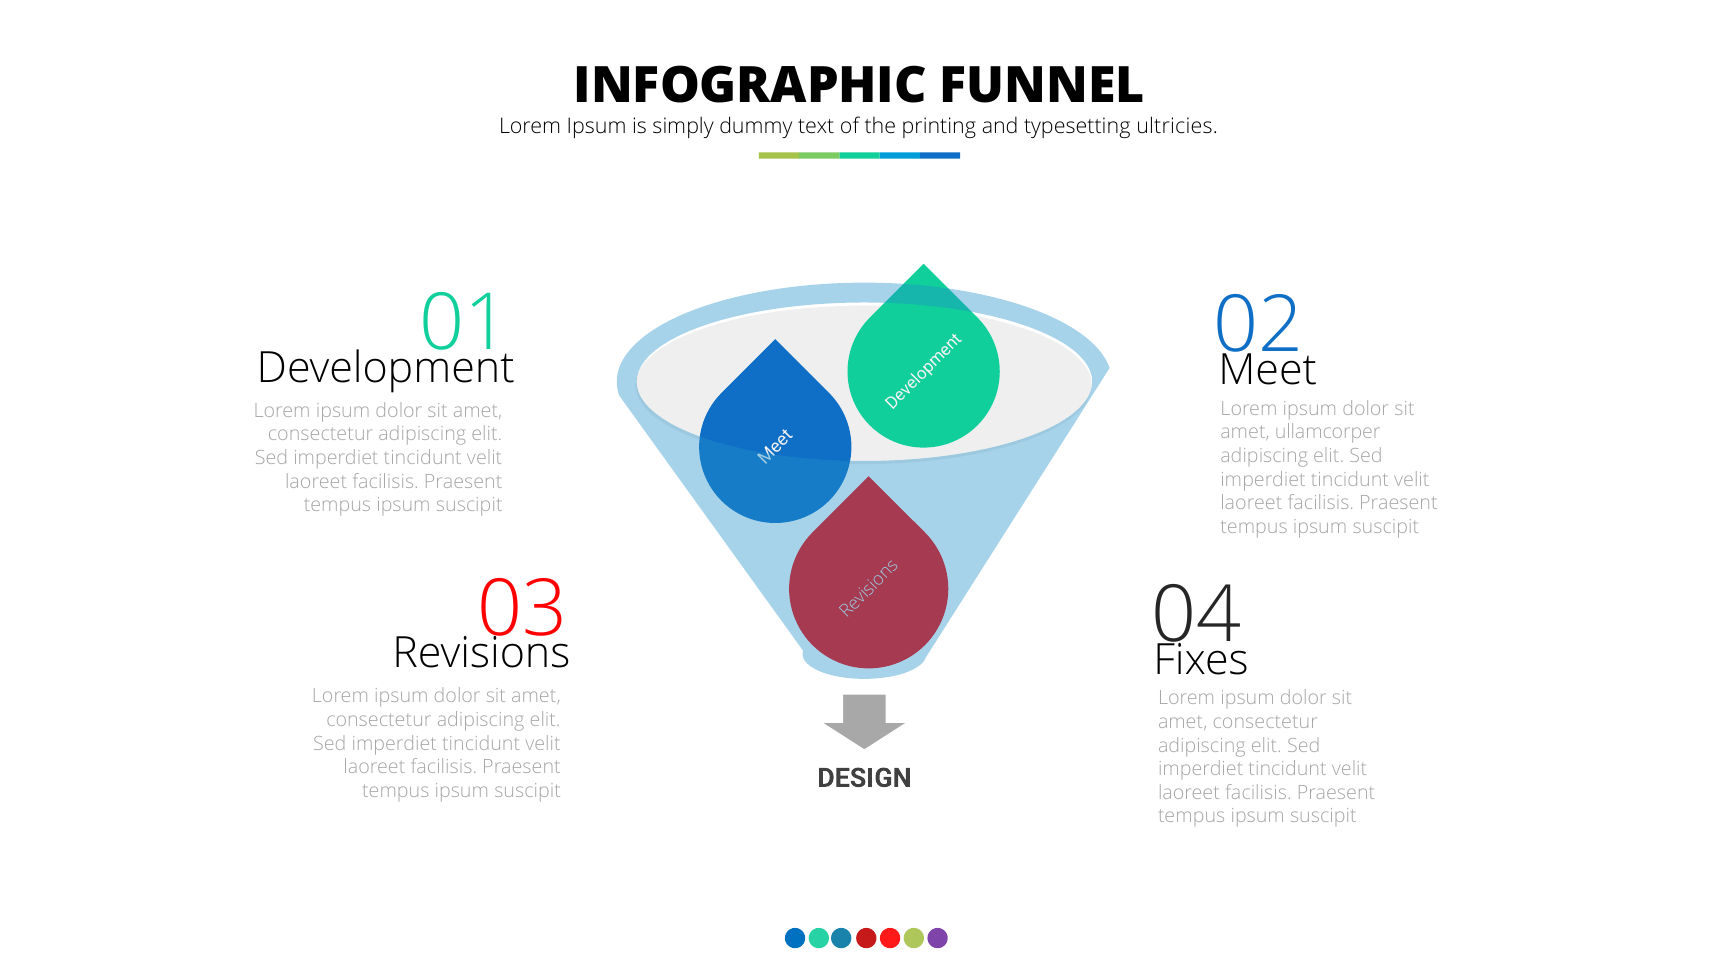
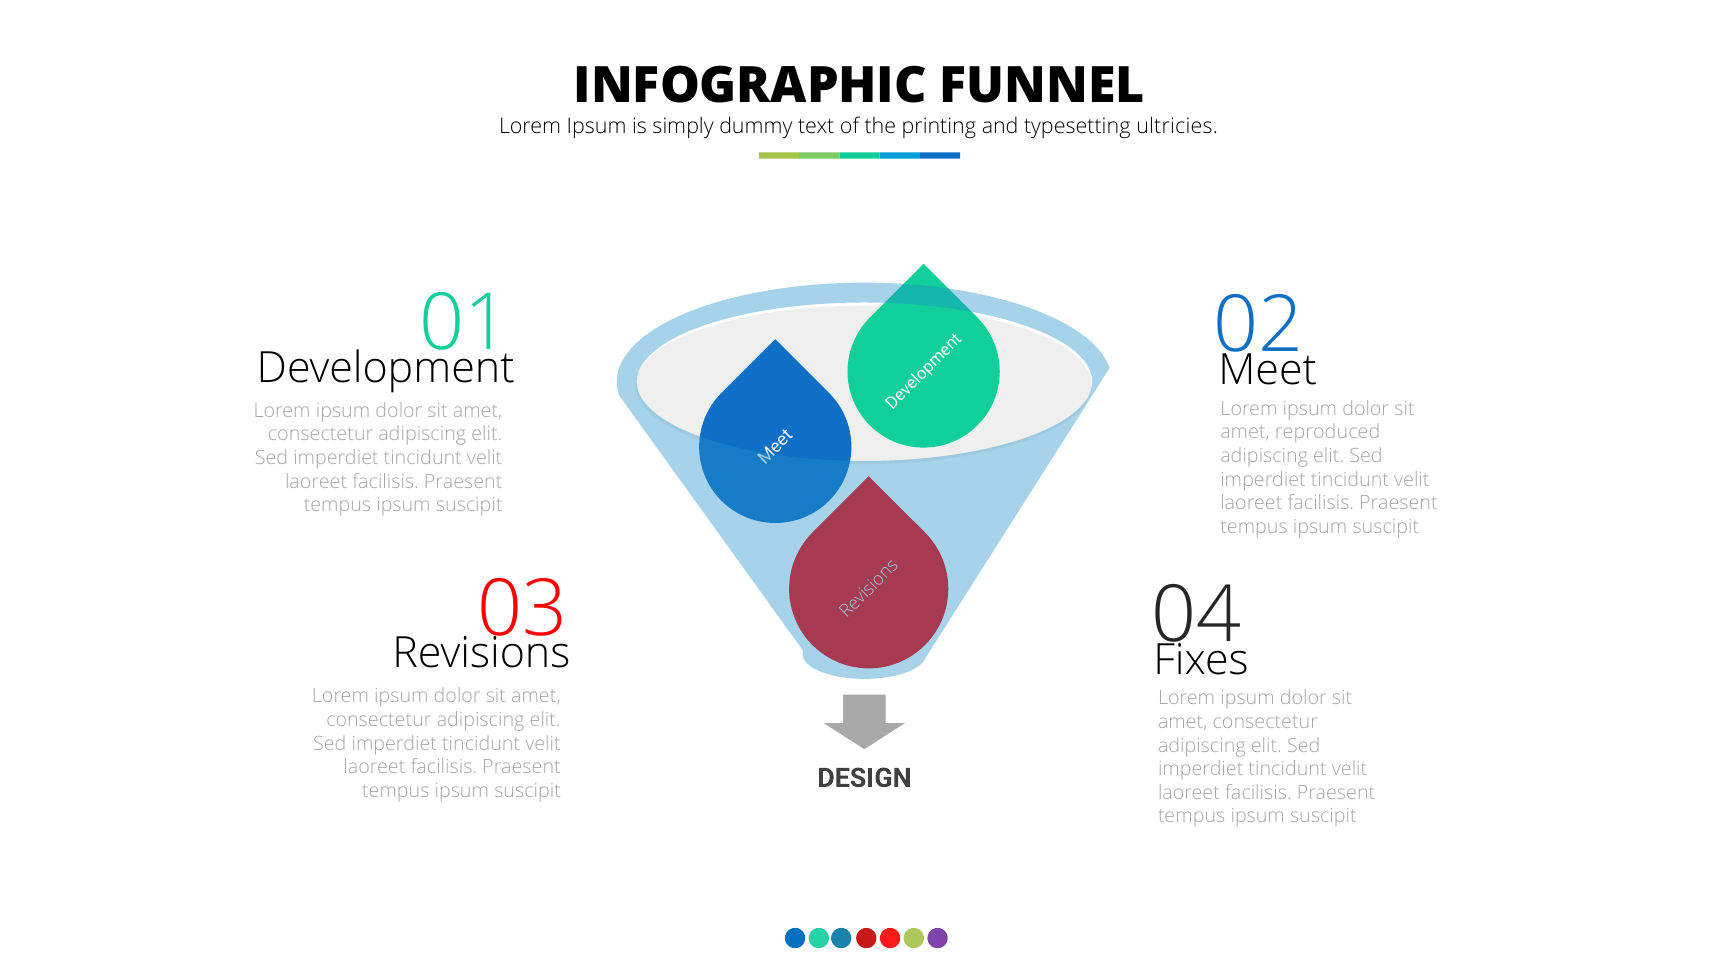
ullamcorper: ullamcorper -> reproduced
